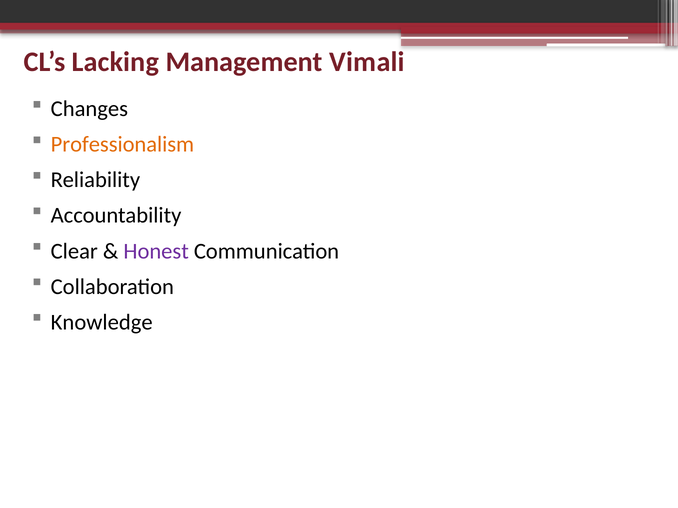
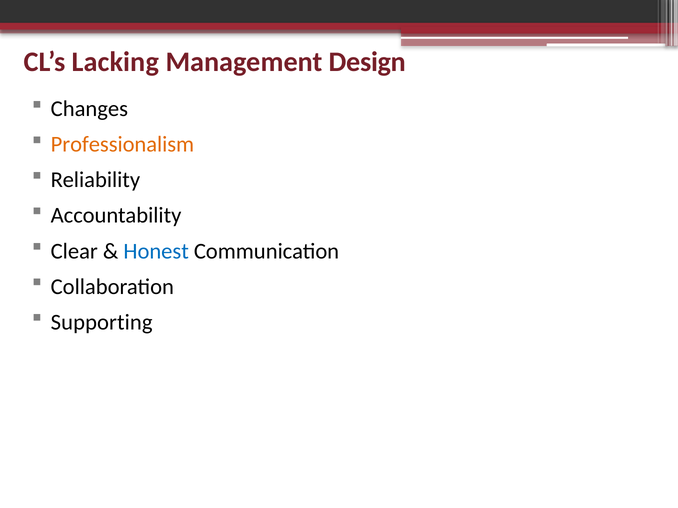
Vimali: Vimali -> Design
Honest colour: purple -> blue
Knowledge: Knowledge -> Supporting
